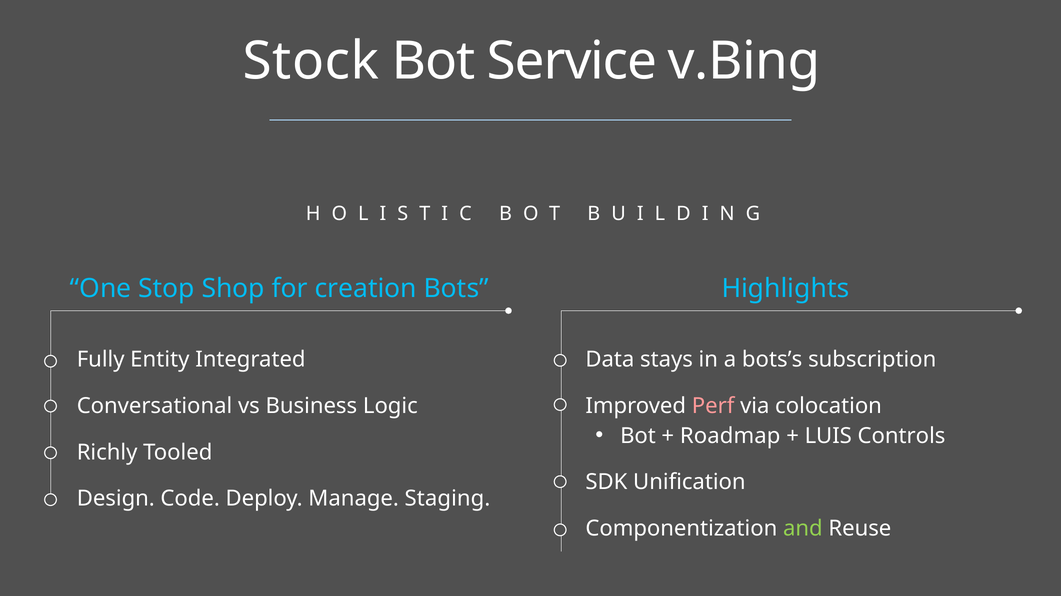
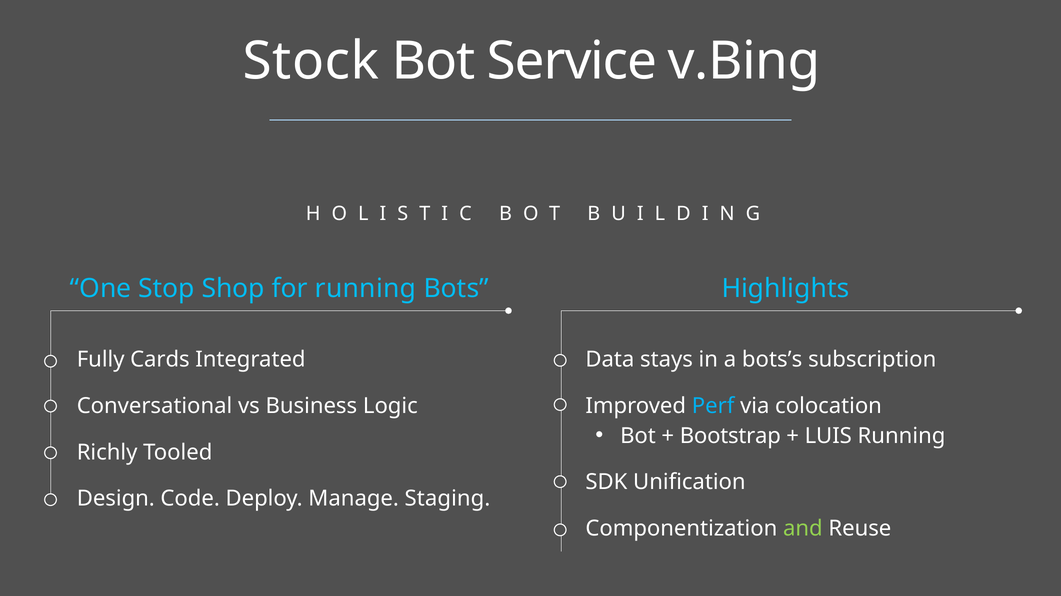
for creation: creation -> running
Entity: Entity -> Cards
Perf colour: pink -> light blue
Roadmap: Roadmap -> Bootstrap
LUIS Controls: Controls -> Running
